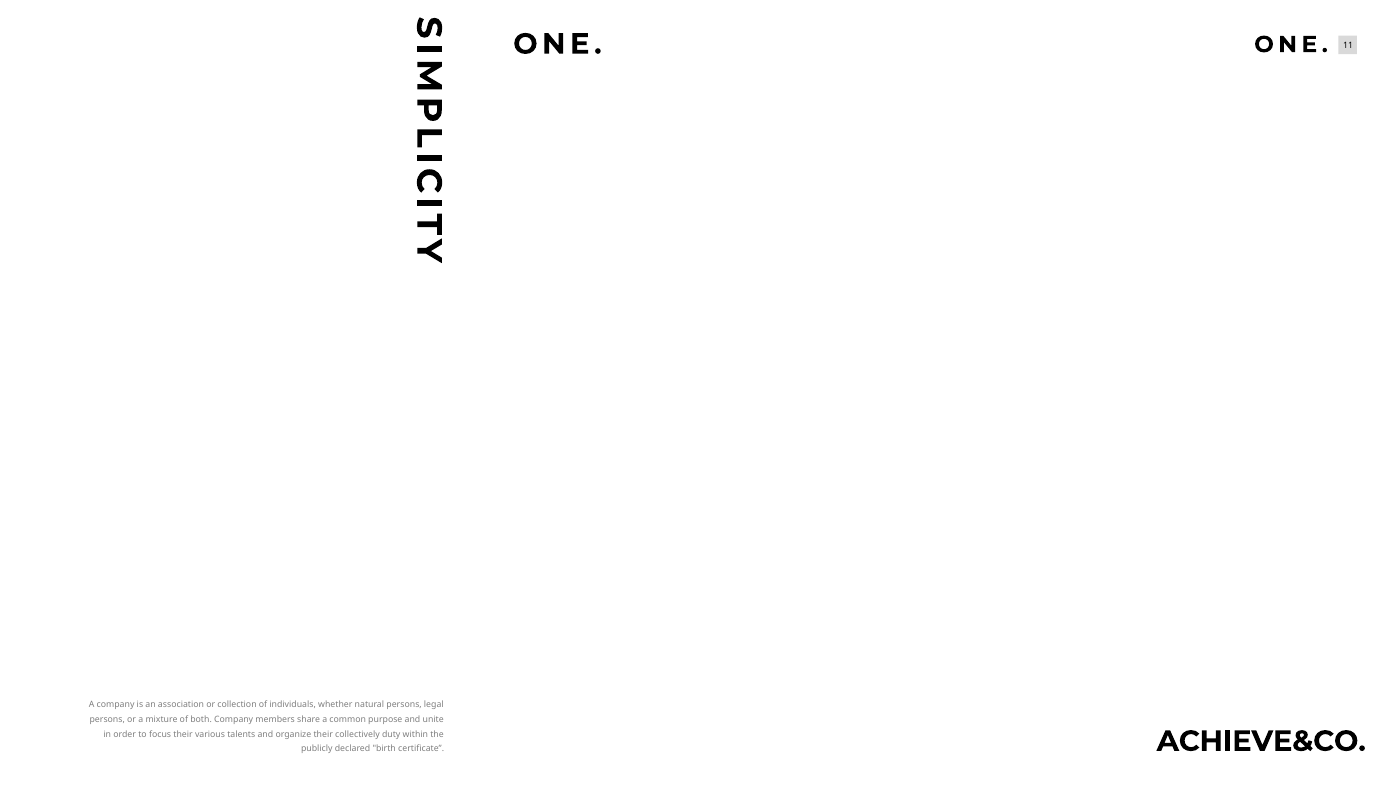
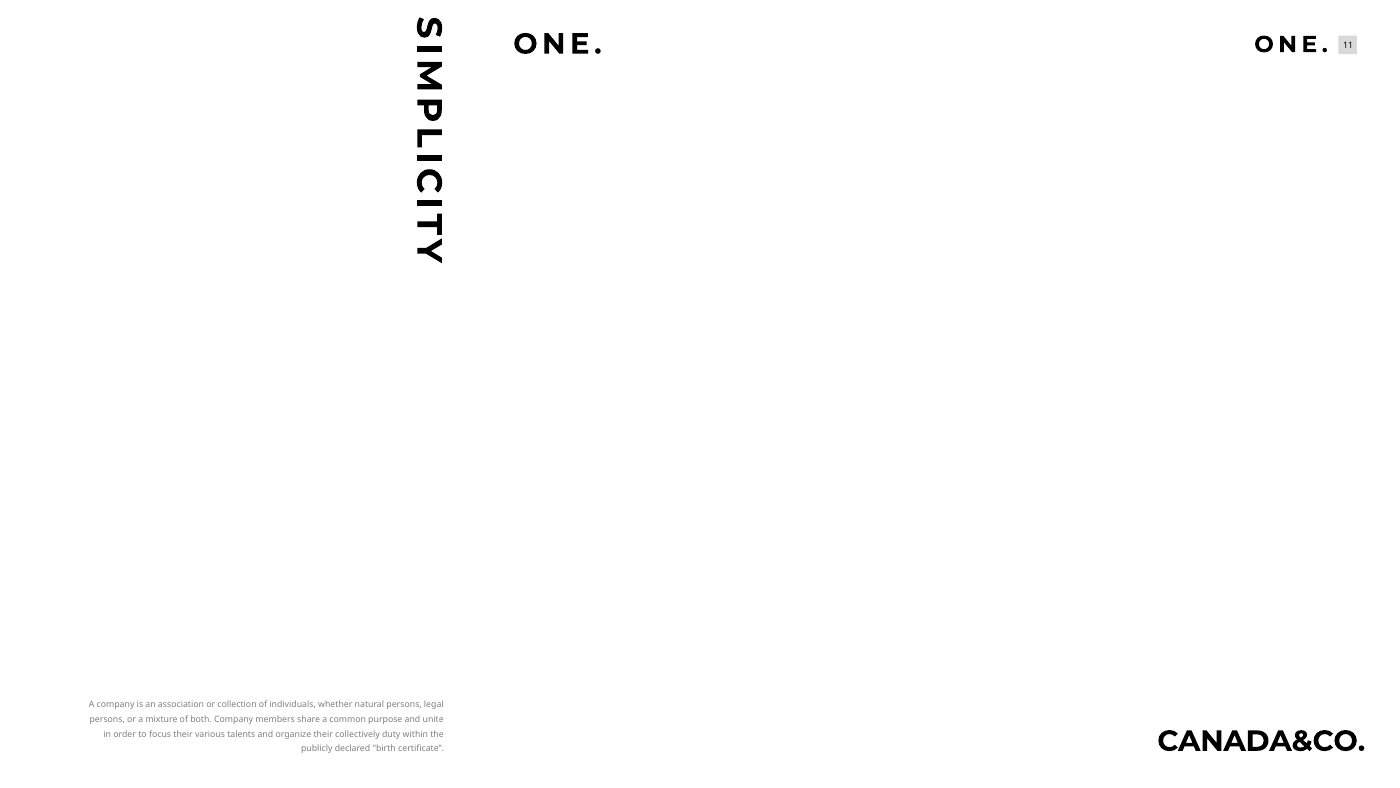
ACHIEVE&CO: ACHIEVE&CO -> CANADA&CO
